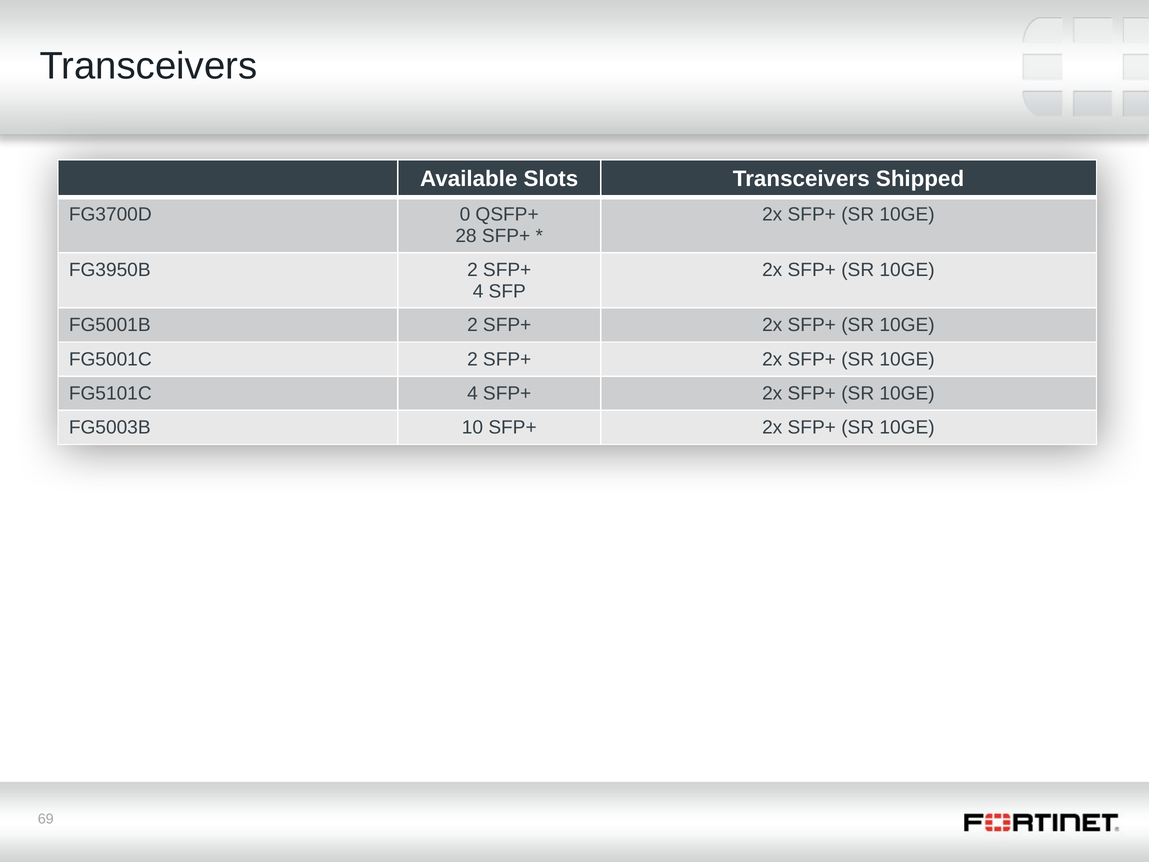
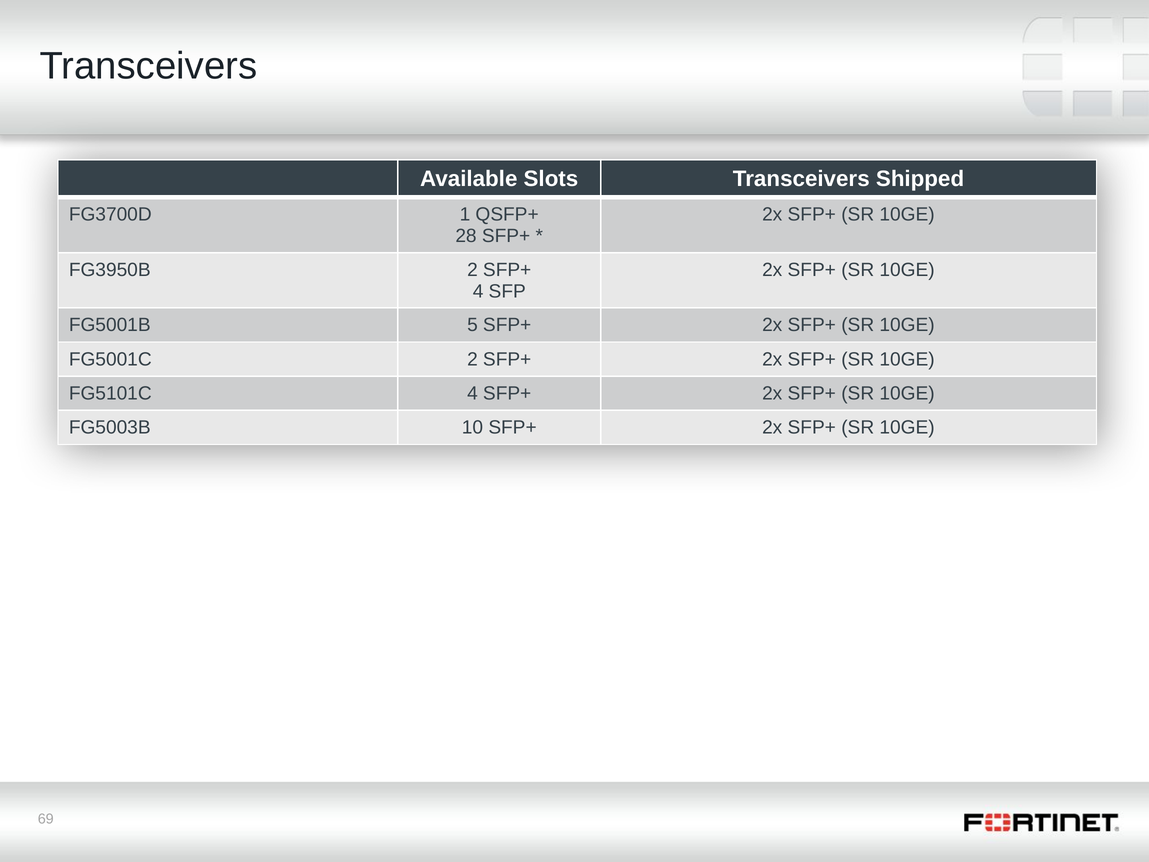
0: 0 -> 1
FG5001B 2: 2 -> 5
